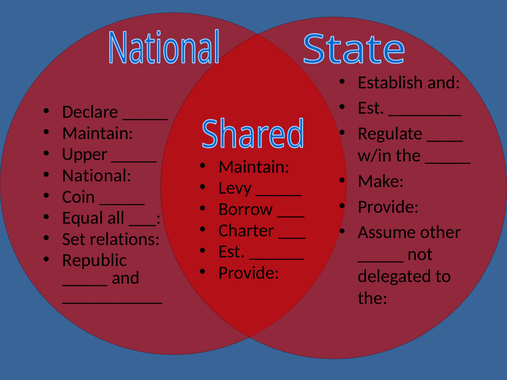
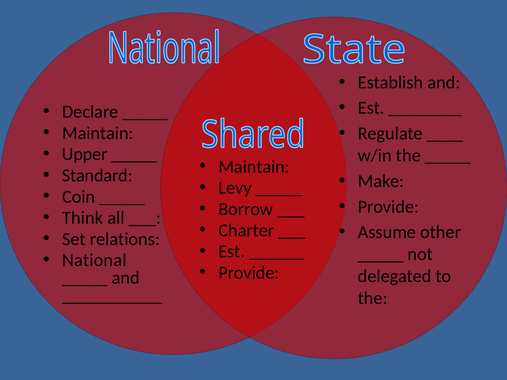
National: National -> Standard
Equal: Equal -> Think
Republic: Republic -> National
